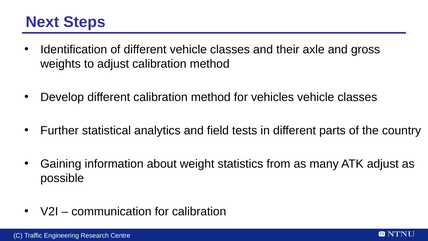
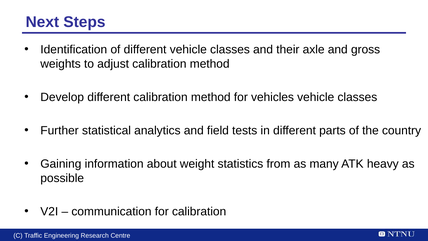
ATK adjust: adjust -> heavy
